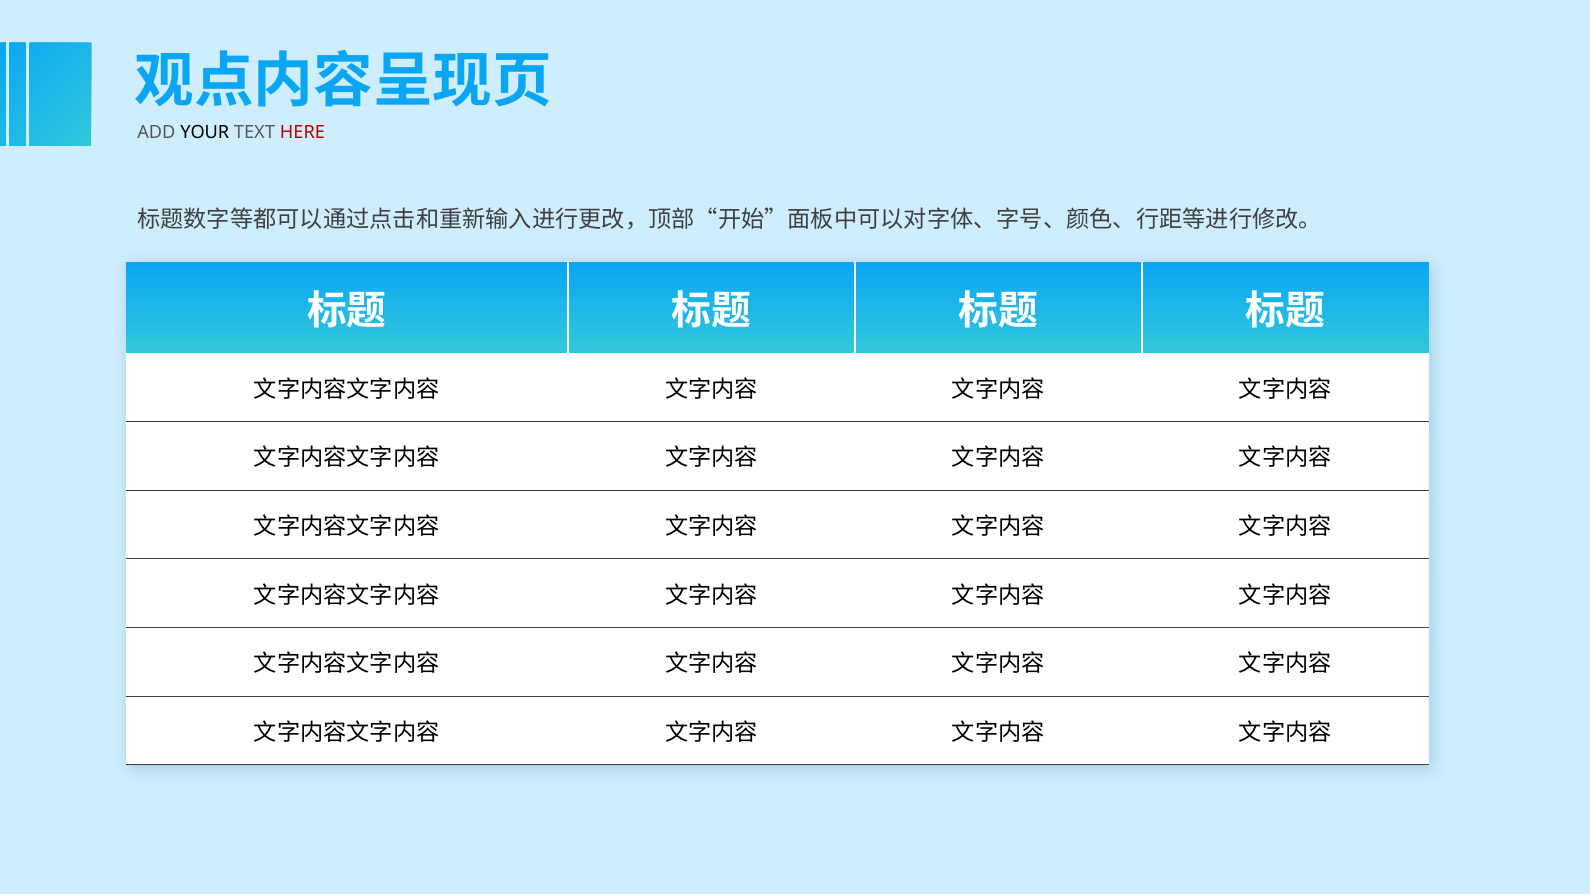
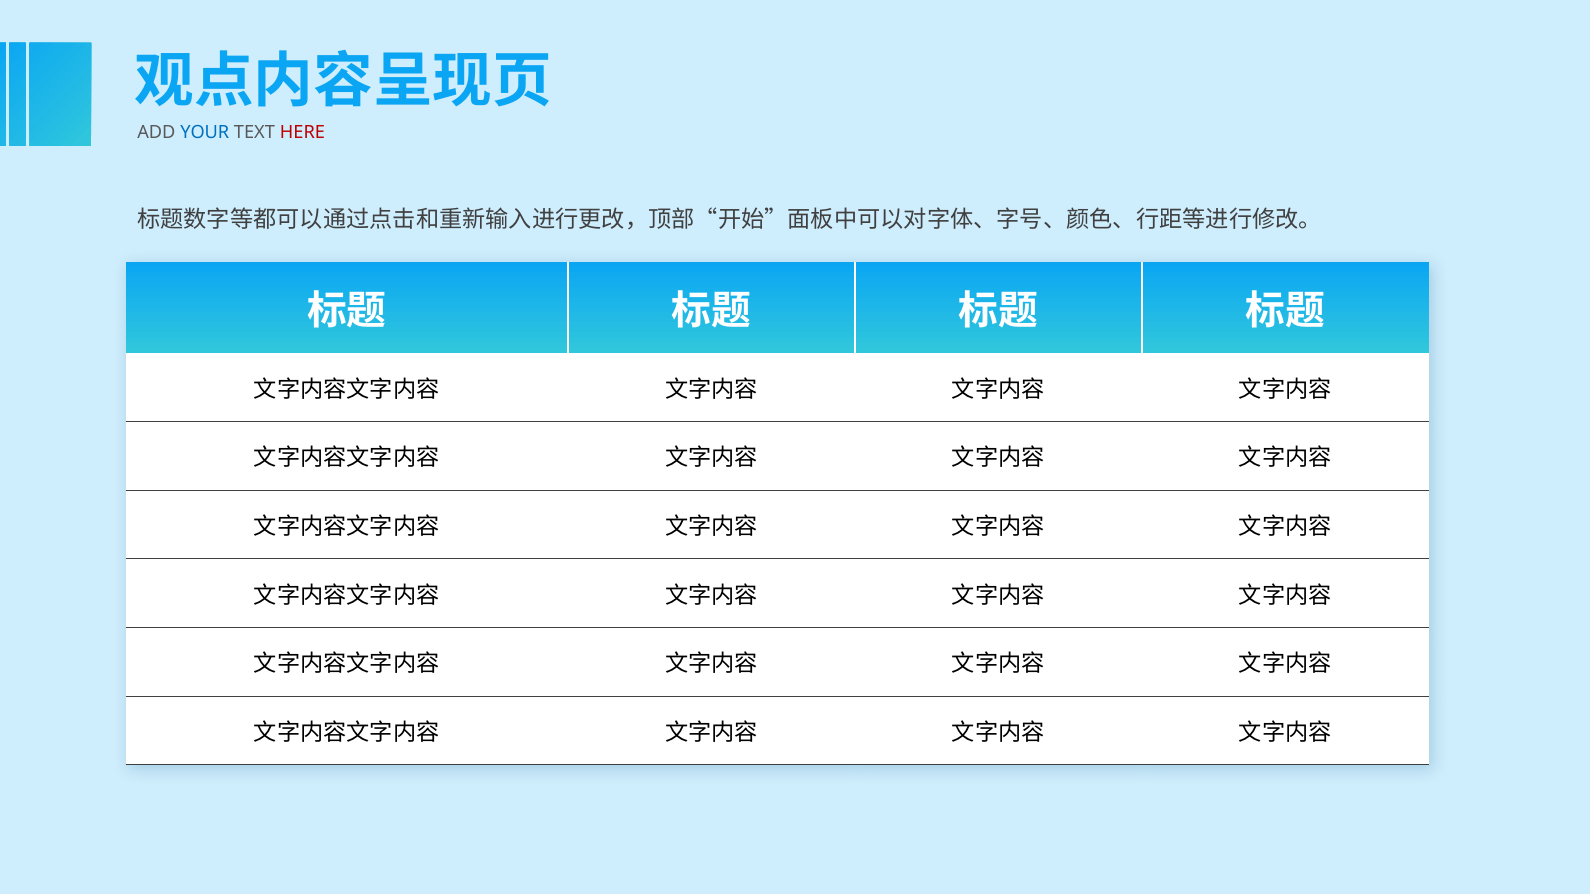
YOUR colour: black -> blue
